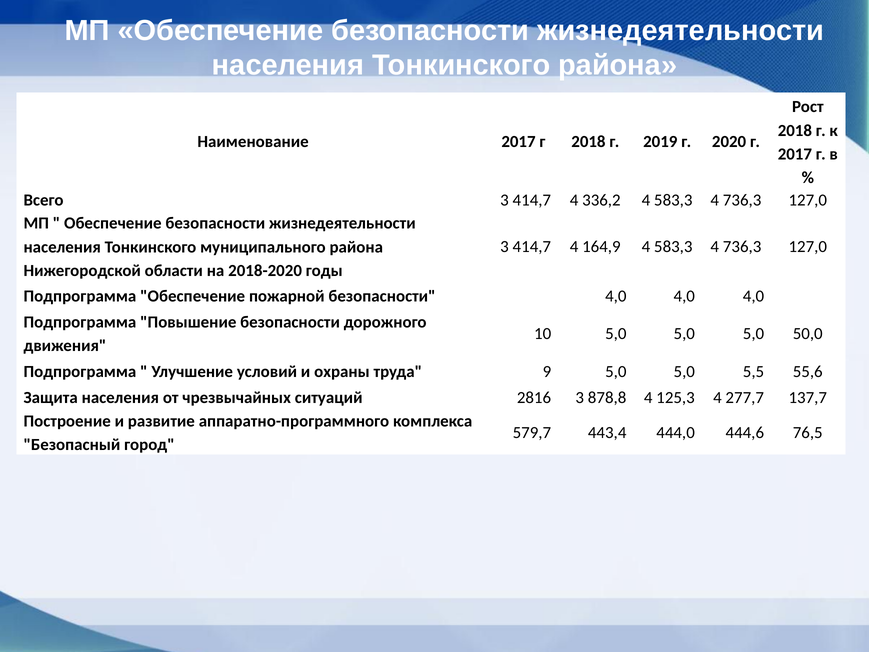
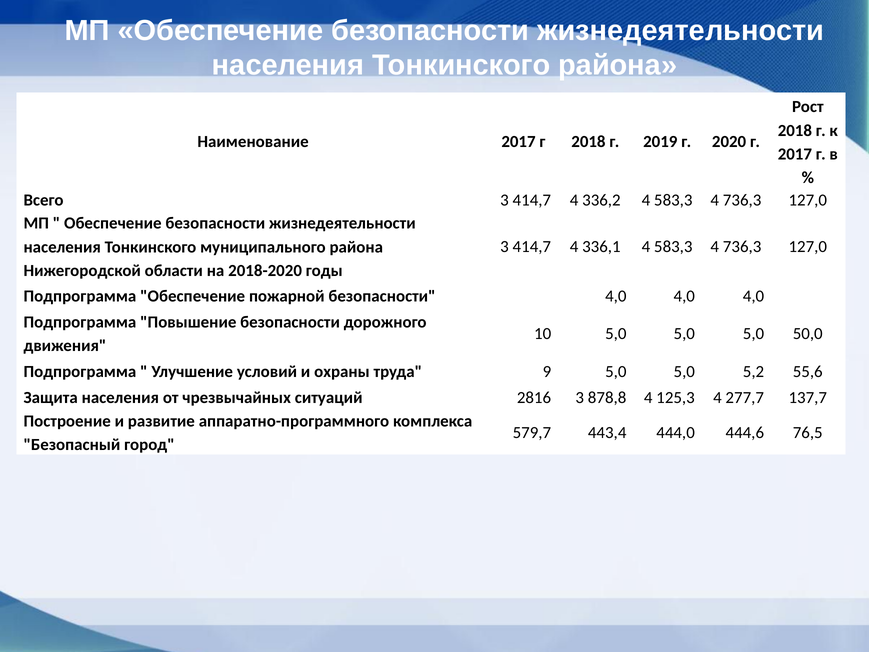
164,9: 164,9 -> 336,1
5,5: 5,5 -> 5,2
